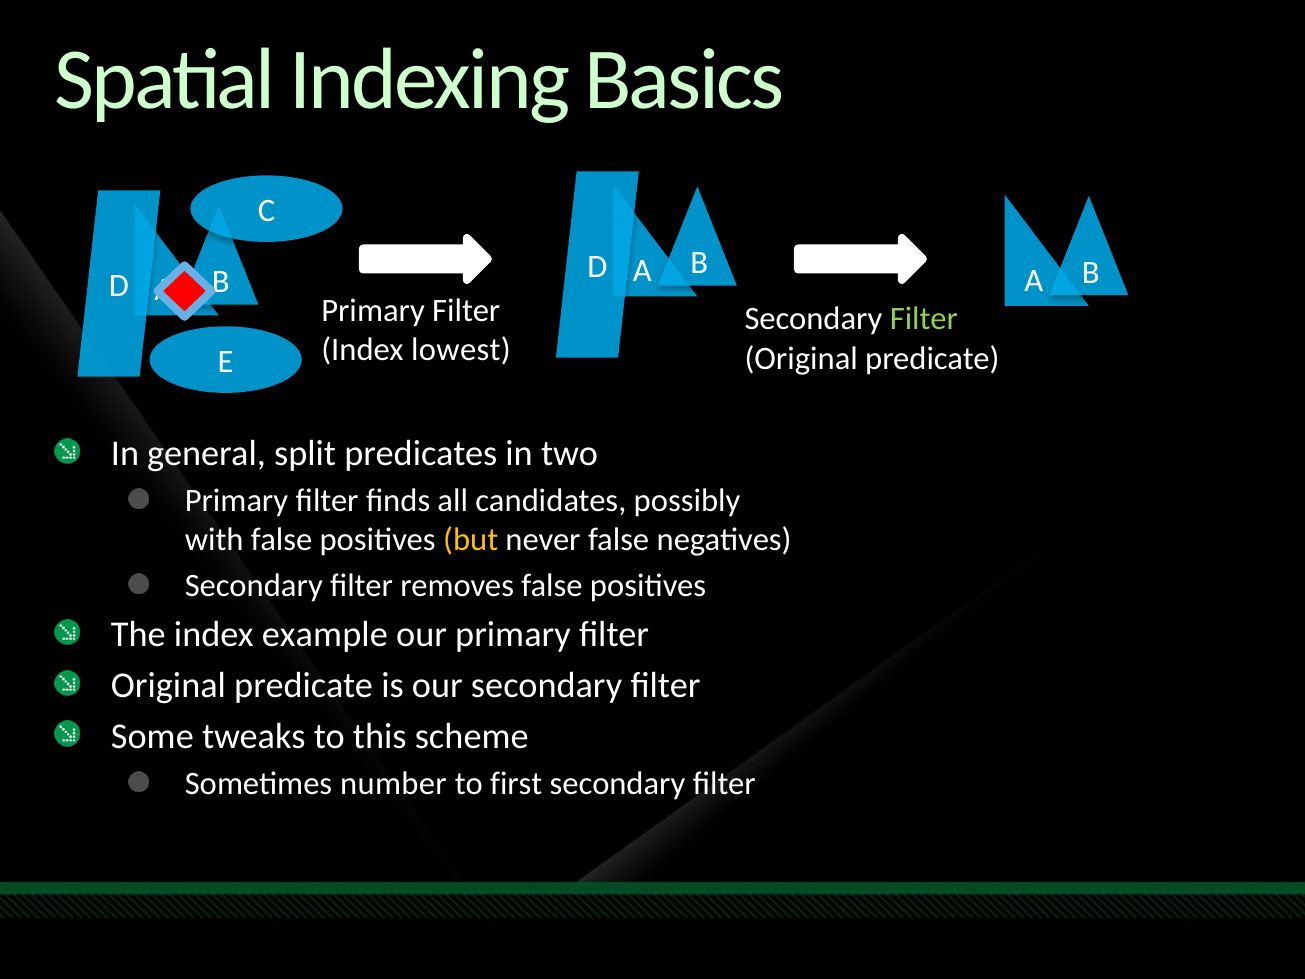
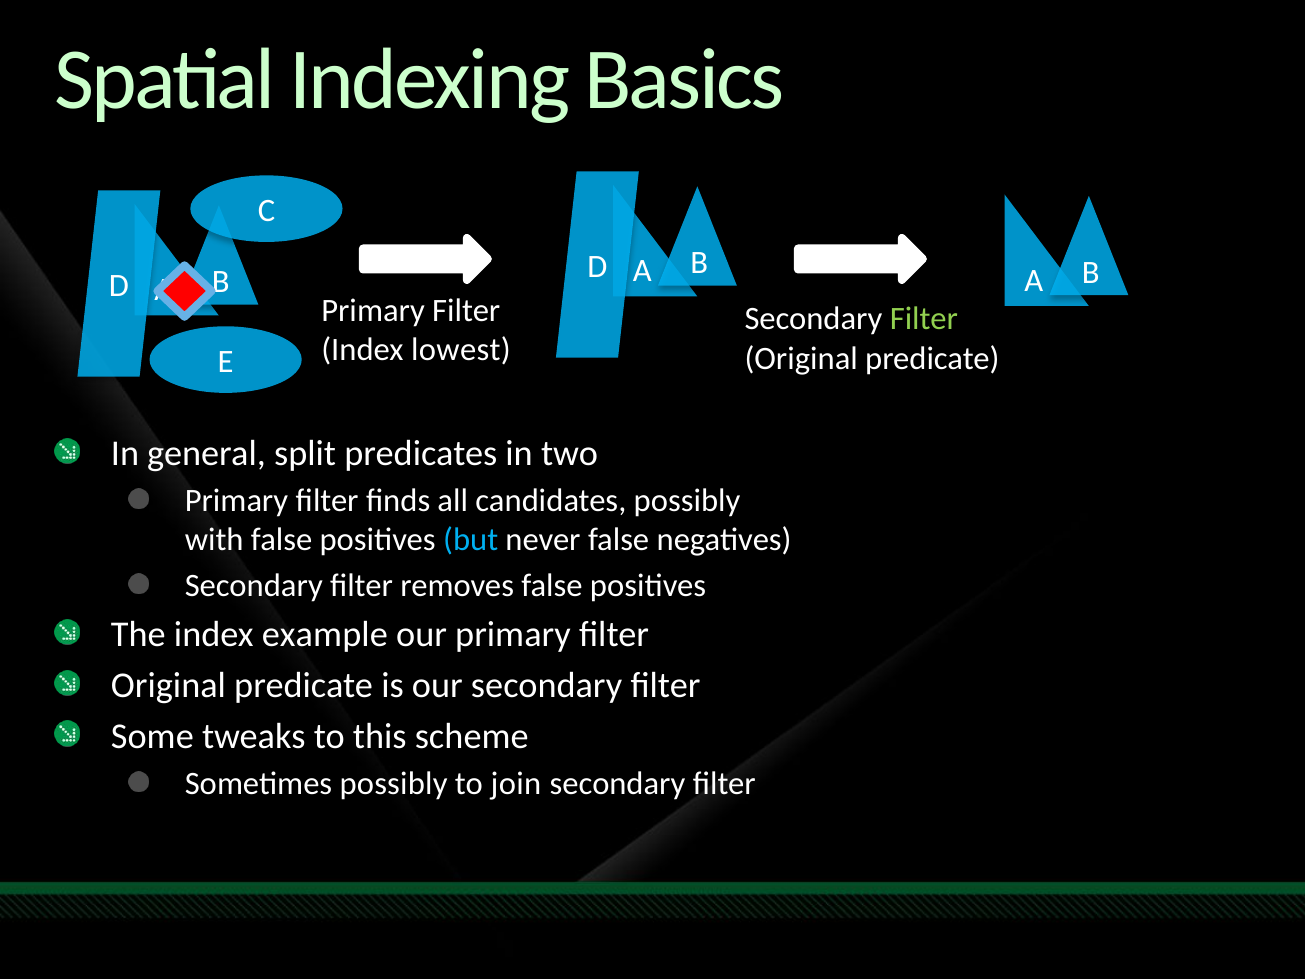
but colour: yellow -> light blue
Sometimes number: number -> possibly
first: first -> join
